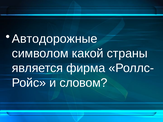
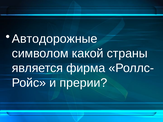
словом: словом -> прерии
